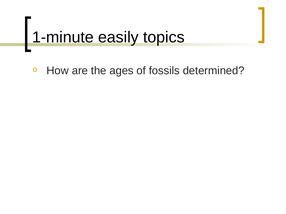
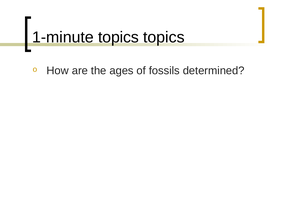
1-minute easily: easily -> topics
